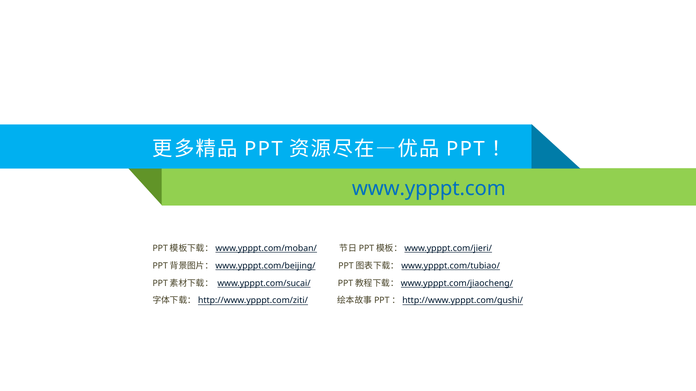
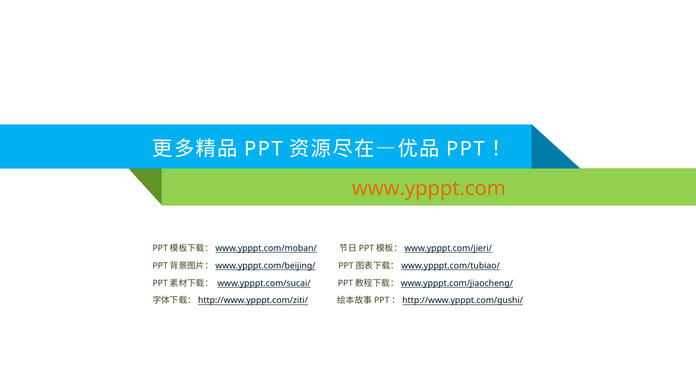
www.ypppt.com colour: blue -> orange
